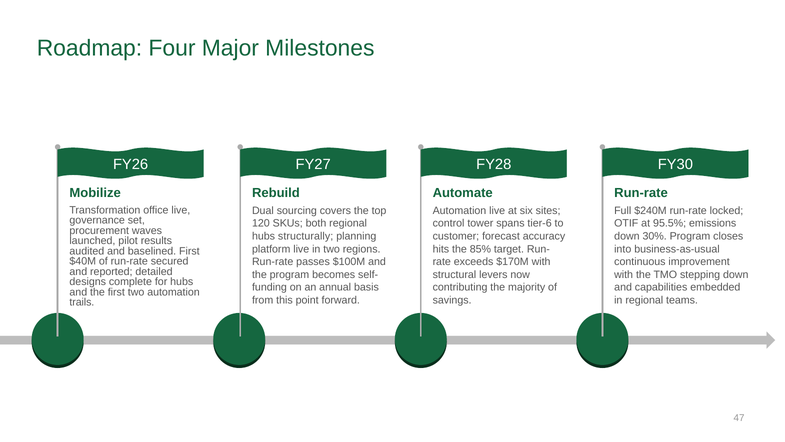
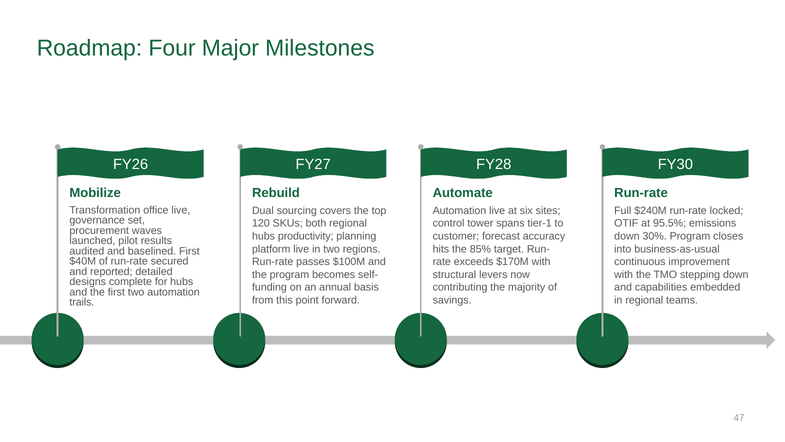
tier-6: tier-6 -> tier-1
structurally: structurally -> productivity
